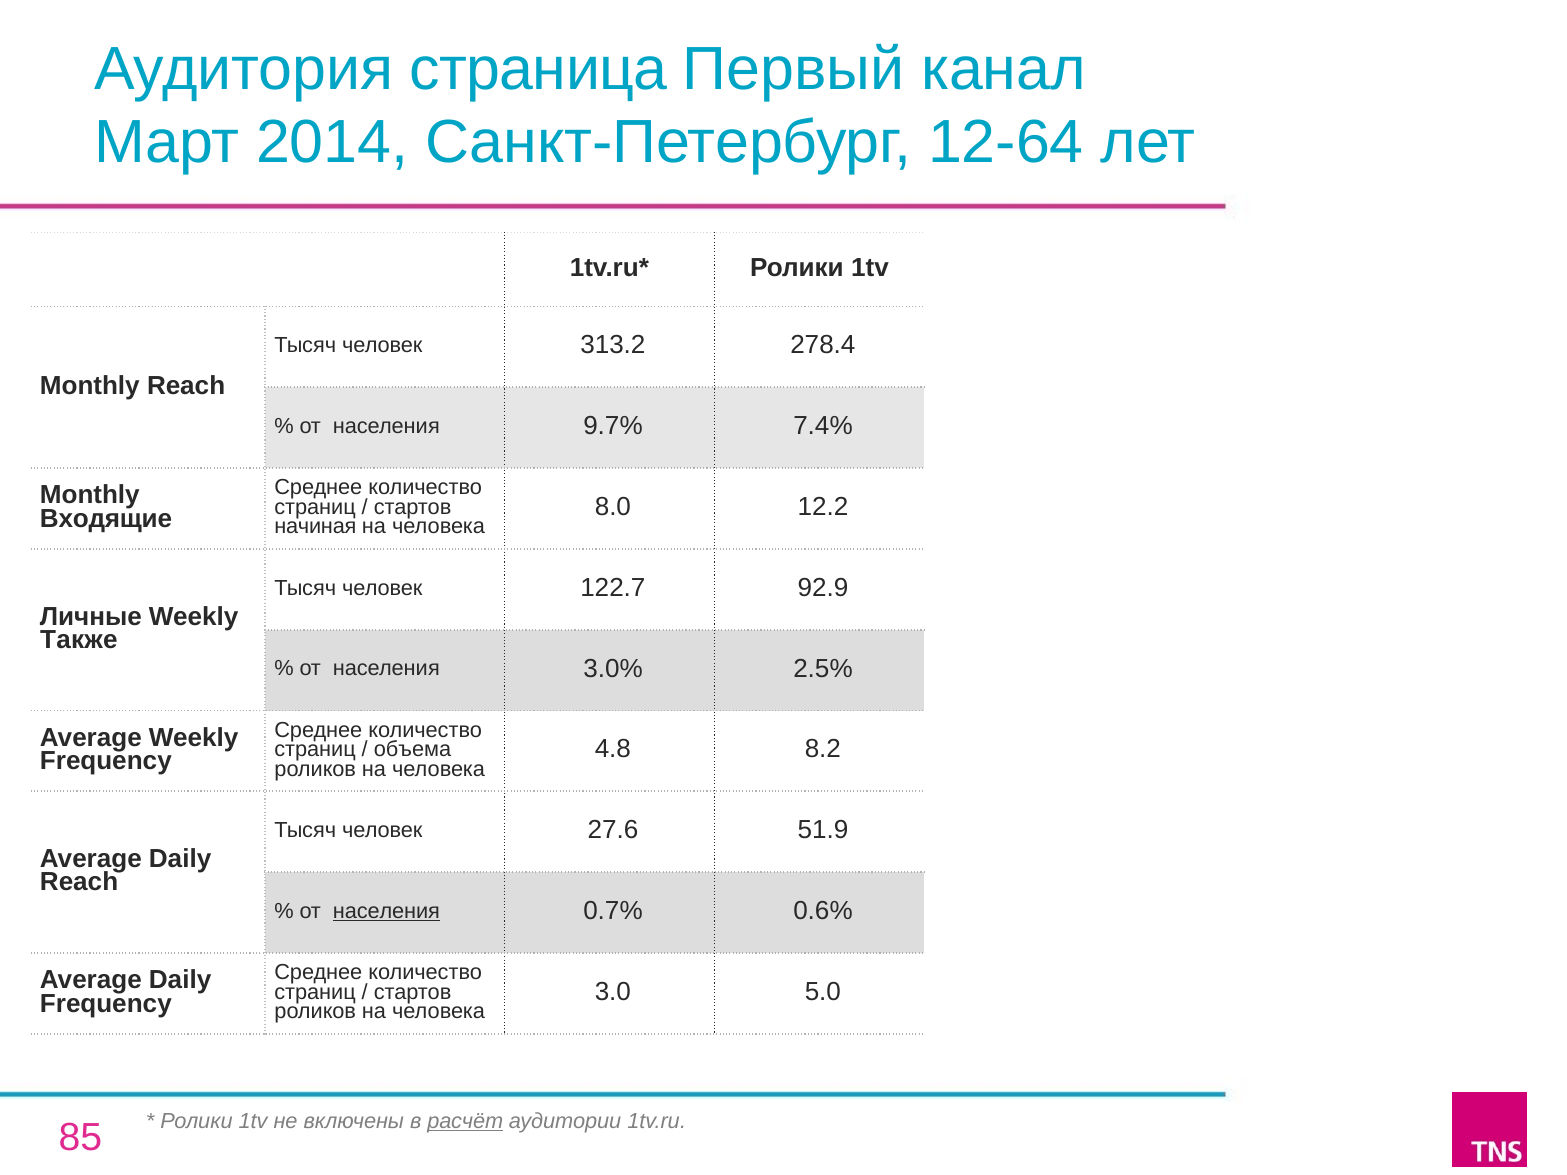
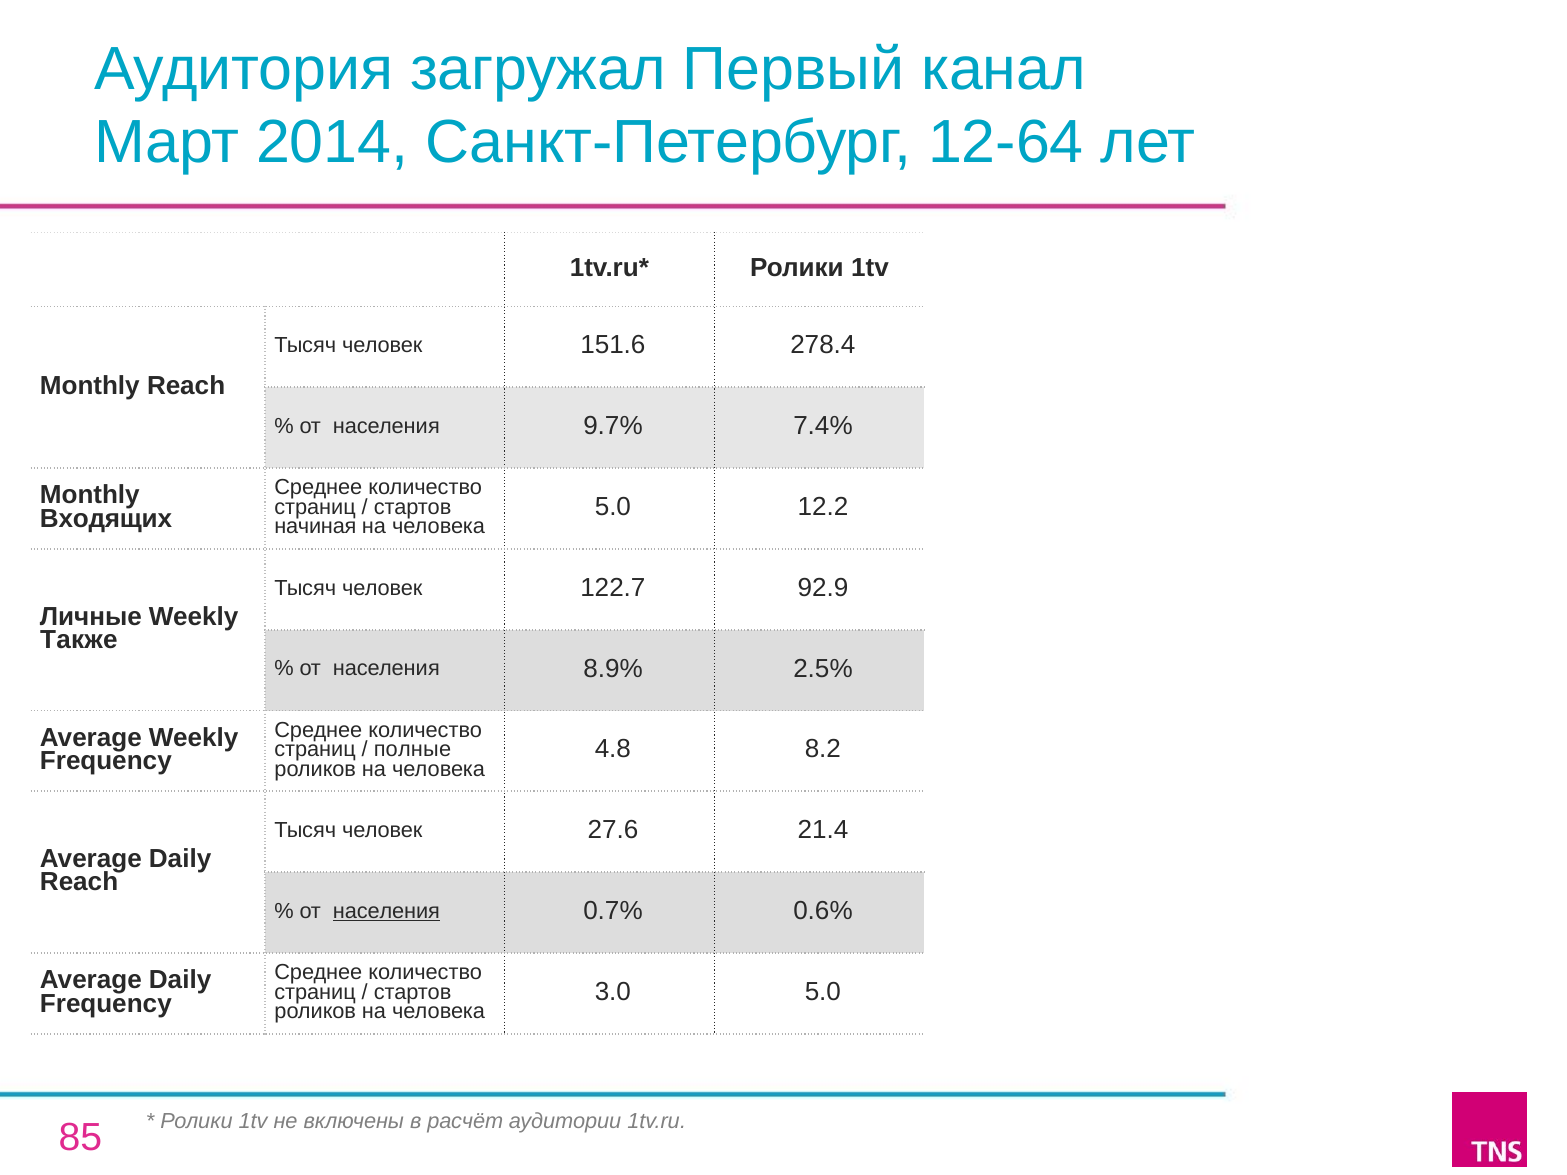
страница: страница -> загружал
313.2: 313.2 -> 151.6
8.0 at (613, 507): 8.0 -> 5.0
Входящие: Входящие -> Входящих
3.0%: 3.0% -> 8.9%
объема: объема -> полные
51.9: 51.9 -> 21.4
расчёт underline: present -> none
